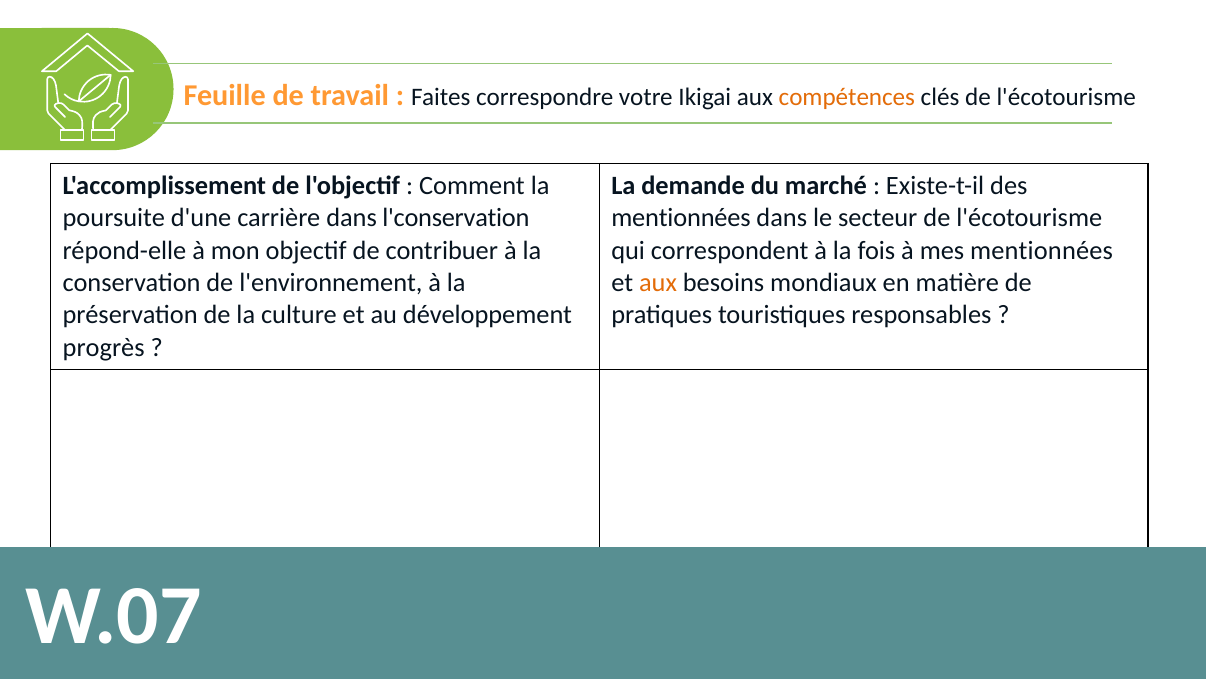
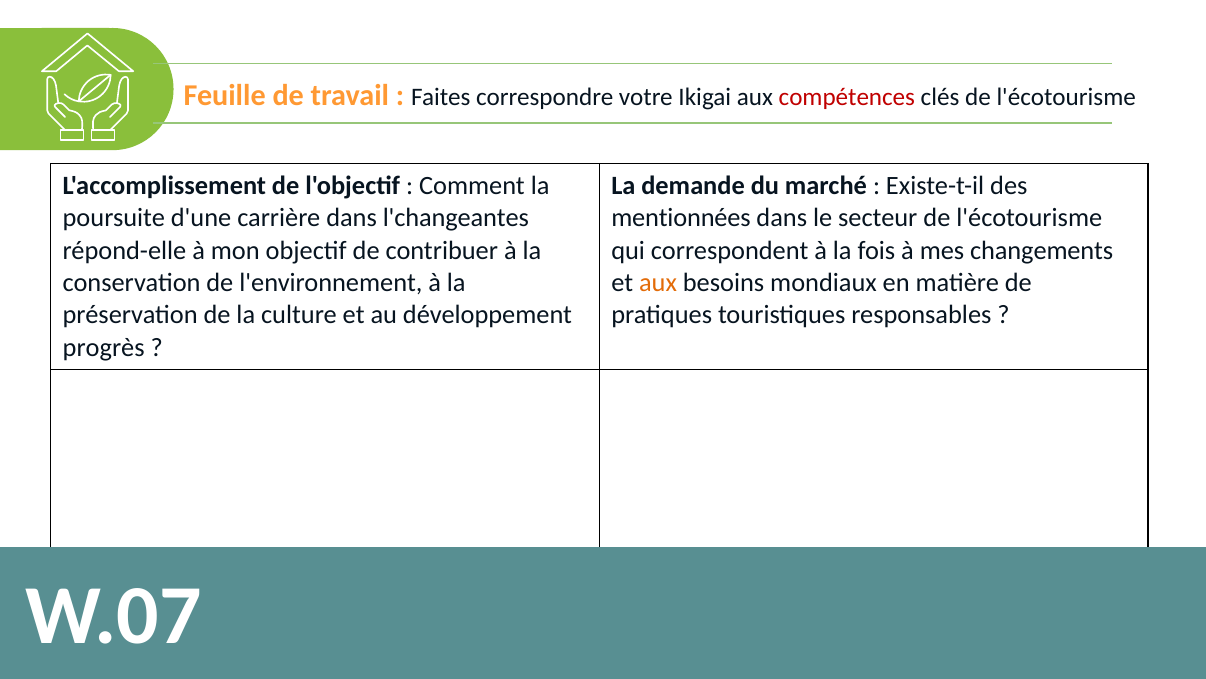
compétences colour: orange -> red
l'conservation: l'conservation -> l'changeantes
mes mentionnées: mentionnées -> changements
